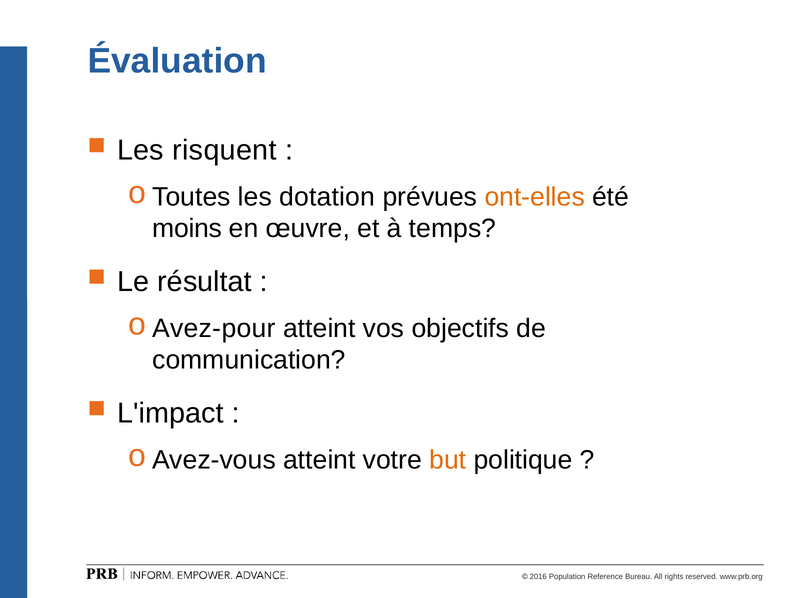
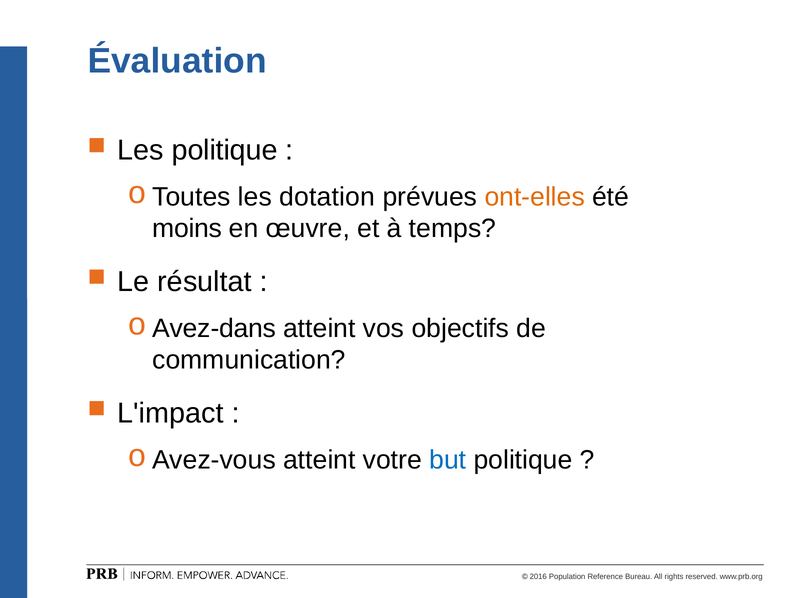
Les risquent: risquent -> politique
Avez-pour: Avez-pour -> Avez-dans
but colour: orange -> blue
